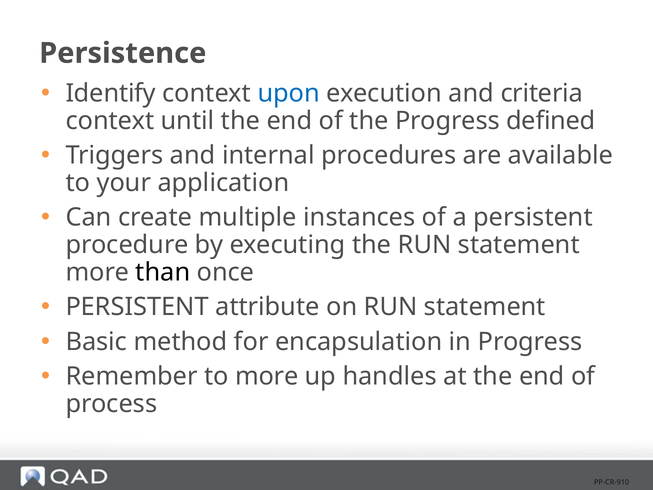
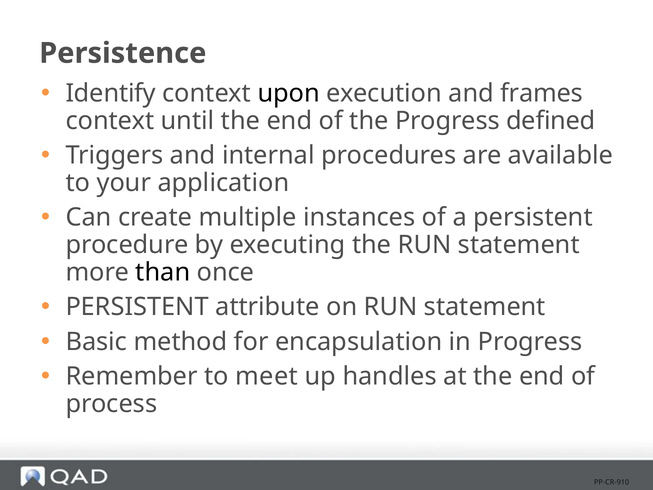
upon colour: blue -> black
criteria: criteria -> frames
to more: more -> meet
